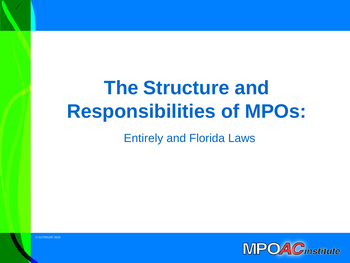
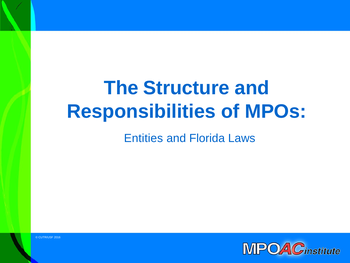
Entirely: Entirely -> Entities
